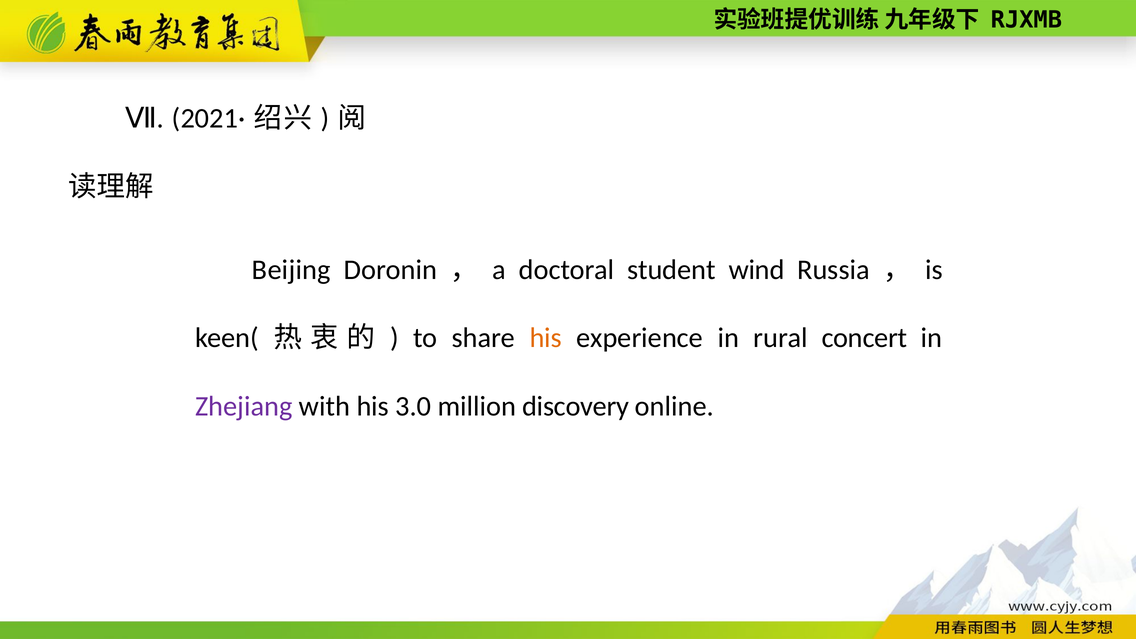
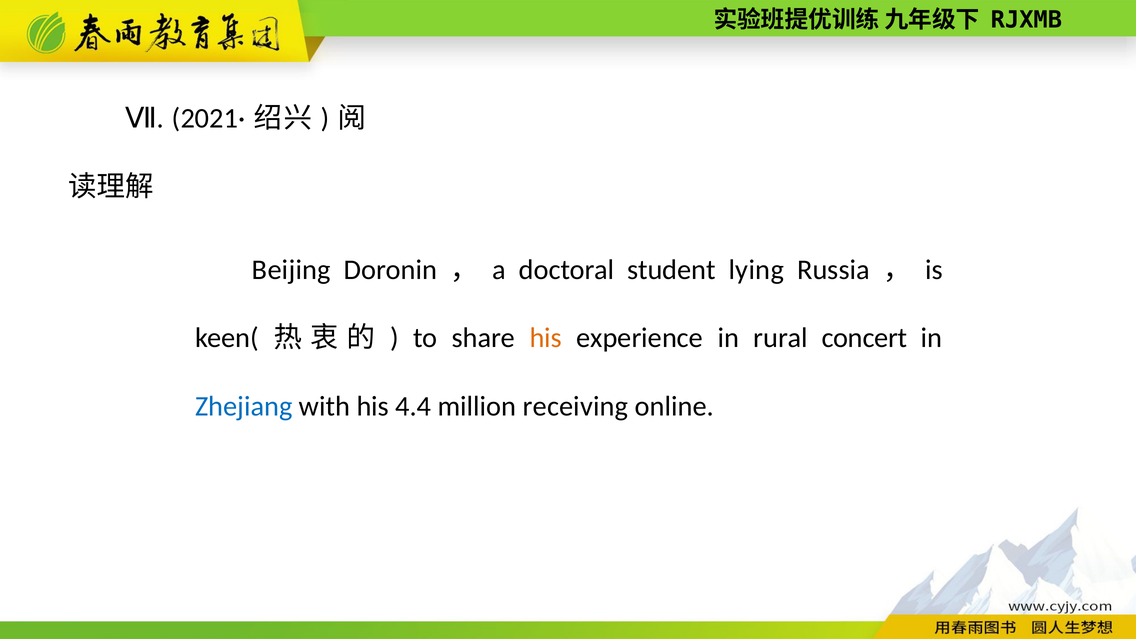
wind: wind -> lying
Zhejiang colour: purple -> blue
3.0: 3.0 -> 4.4
discovery: discovery -> receiving
